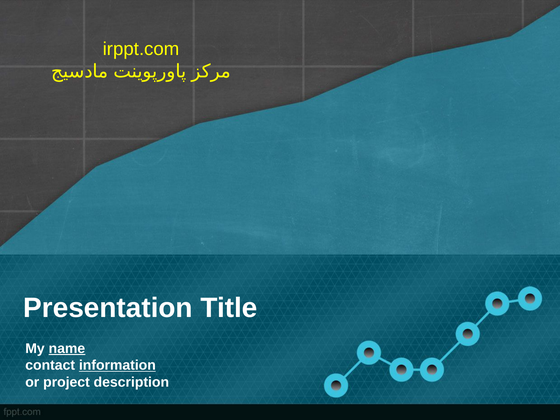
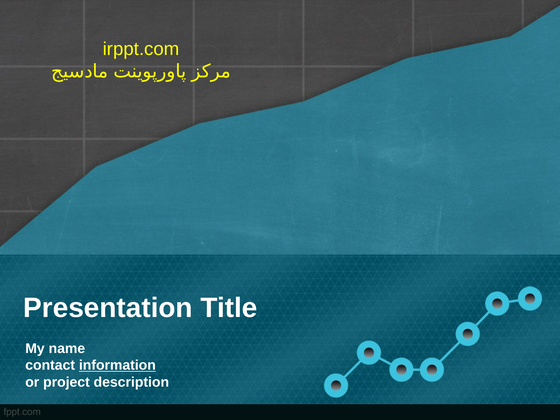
name underline: present -> none
